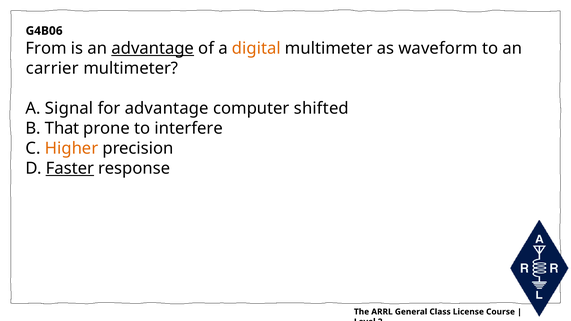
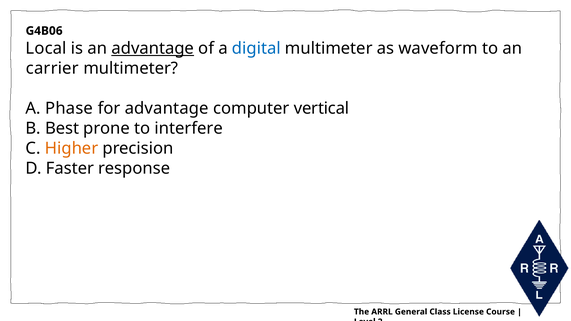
From: From -> Local
digital colour: orange -> blue
Signal: Signal -> Phase
shifted: shifted -> vertical
That: That -> Best
Faster underline: present -> none
